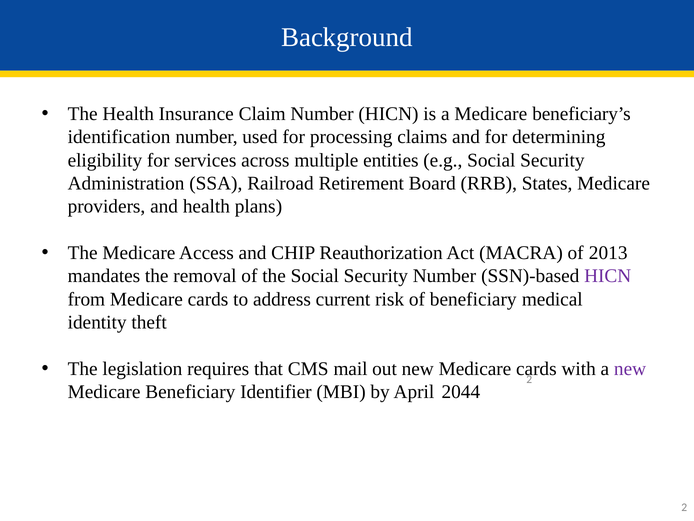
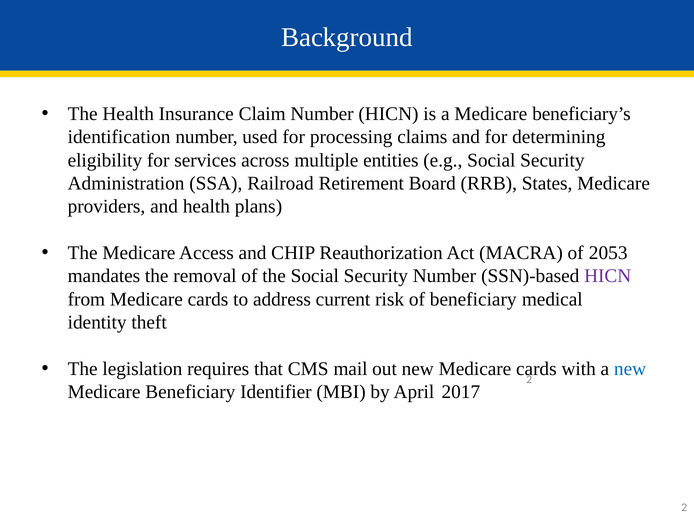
2013: 2013 -> 2053
new at (630, 368) colour: purple -> blue
2044: 2044 -> 2017
